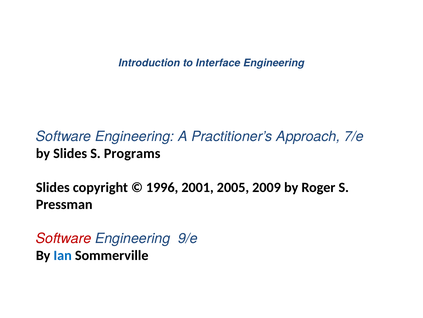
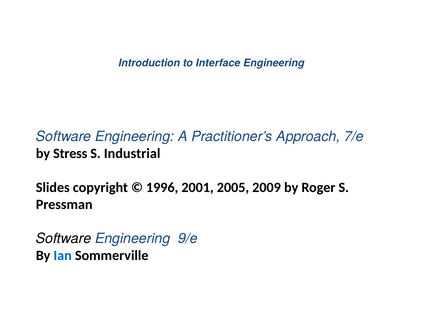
by Slides: Slides -> Stress
Programs: Programs -> Industrial
Software at (64, 238) colour: red -> black
